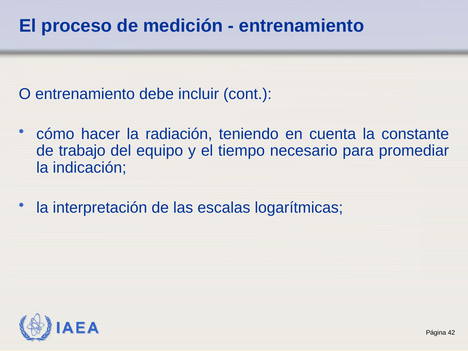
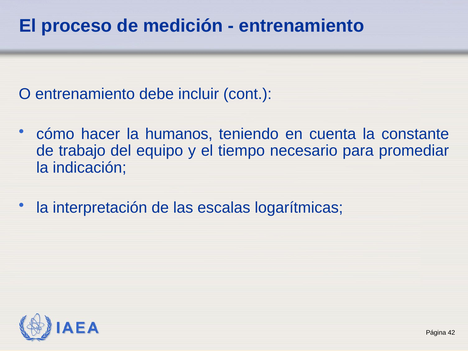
radiación: radiación -> humanos
